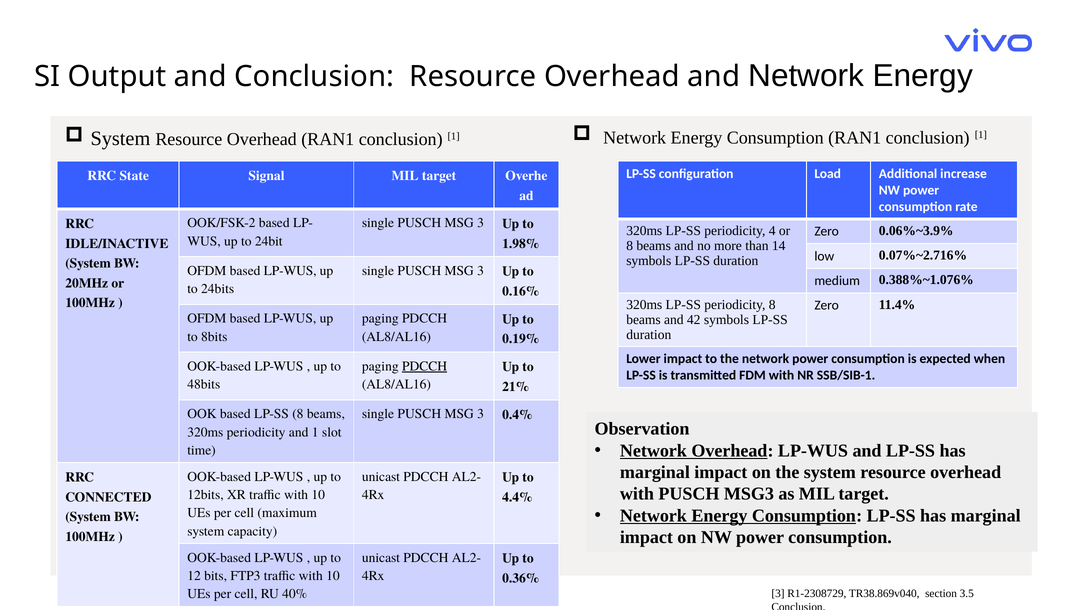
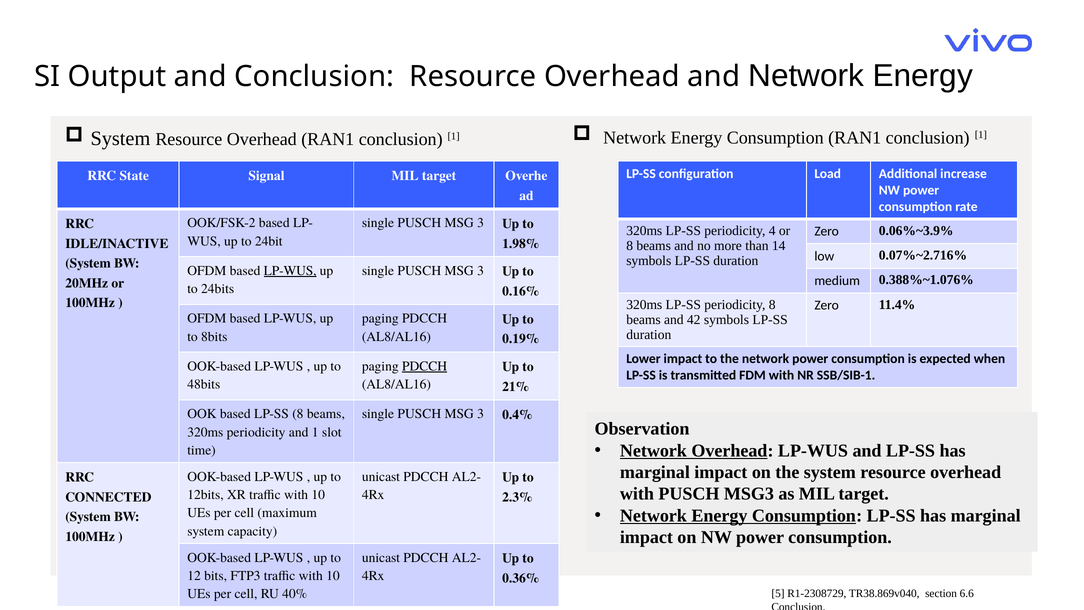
LP-WUS at (290, 271) underline: none -> present
4.4%: 4.4% -> 2.3%
3 at (778, 593): 3 -> 5
3.5: 3.5 -> 6.6
